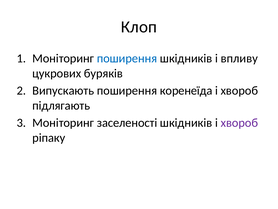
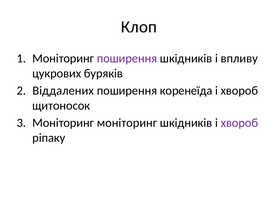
поширення at (127, 58) colour: blue -> purple
Випускають: Випускають -> Віддалених
підлягають: підлягають -> щитоносок
Моніторинг заселеності: заселеності -> моніторинг
